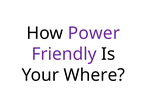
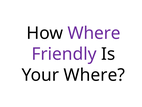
How Power: Power -> Where
